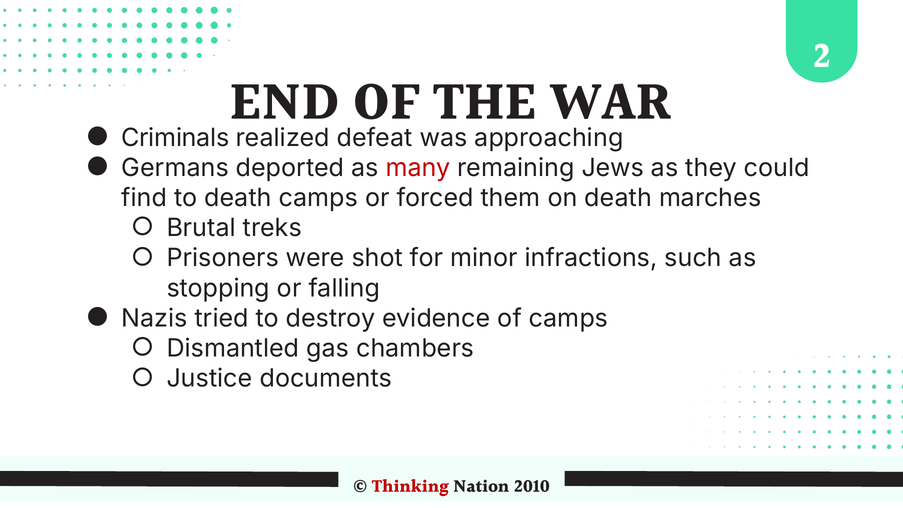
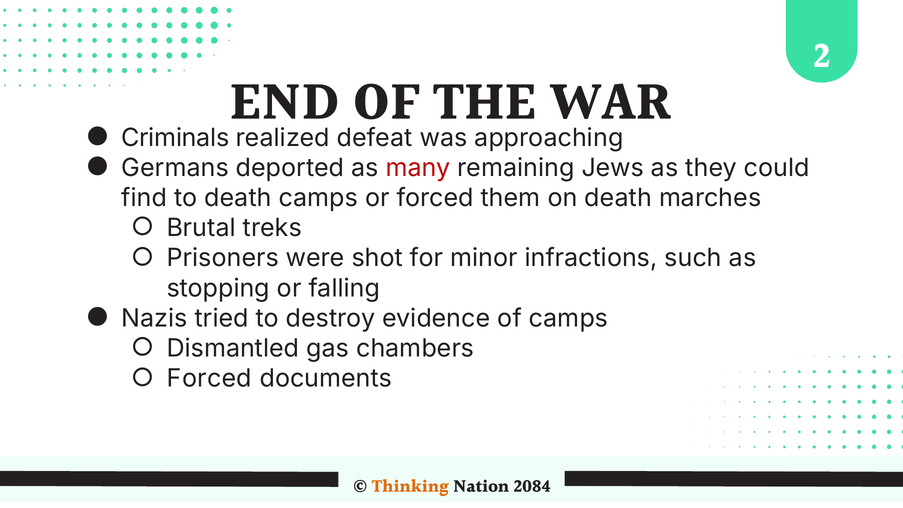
Justice at (210, 379): Justice -> Forced
Thinking colour: red -> orange
2010: 2010 -> 2084
